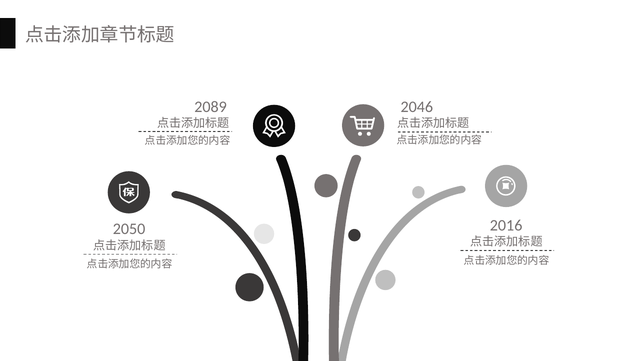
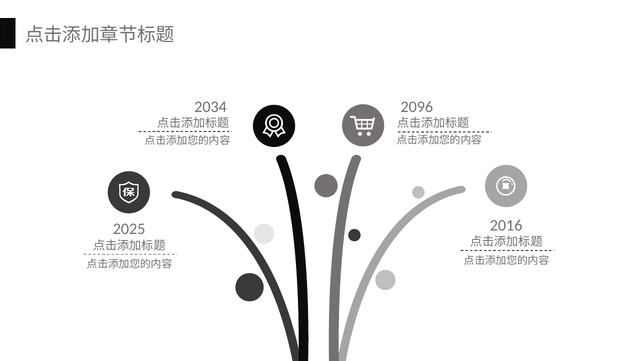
2089: 2089 -> 2034
2046: 2046 -> 2096
2050: 2050 -> 2025
